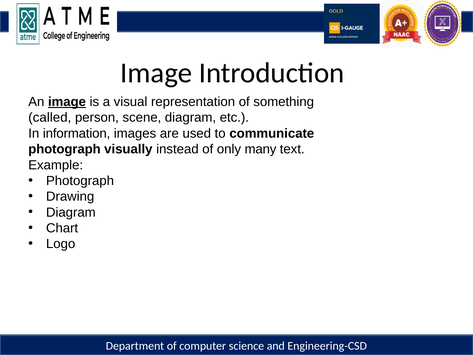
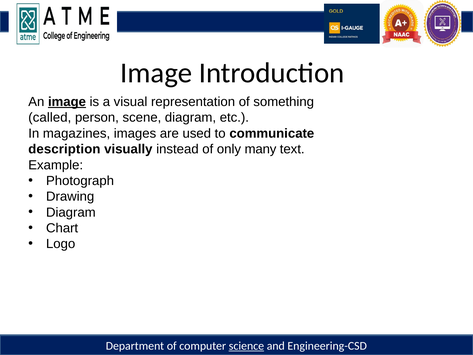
information: information -> magazines
photograph at (64, 149): photograph -> description
science underline: none -> present
